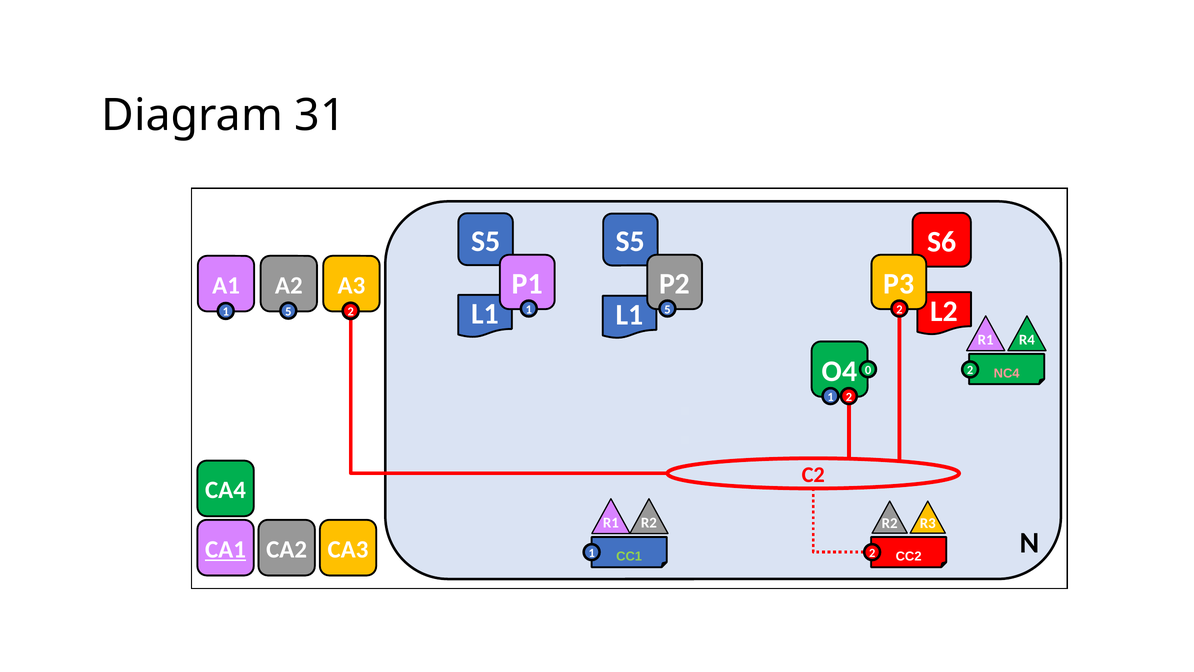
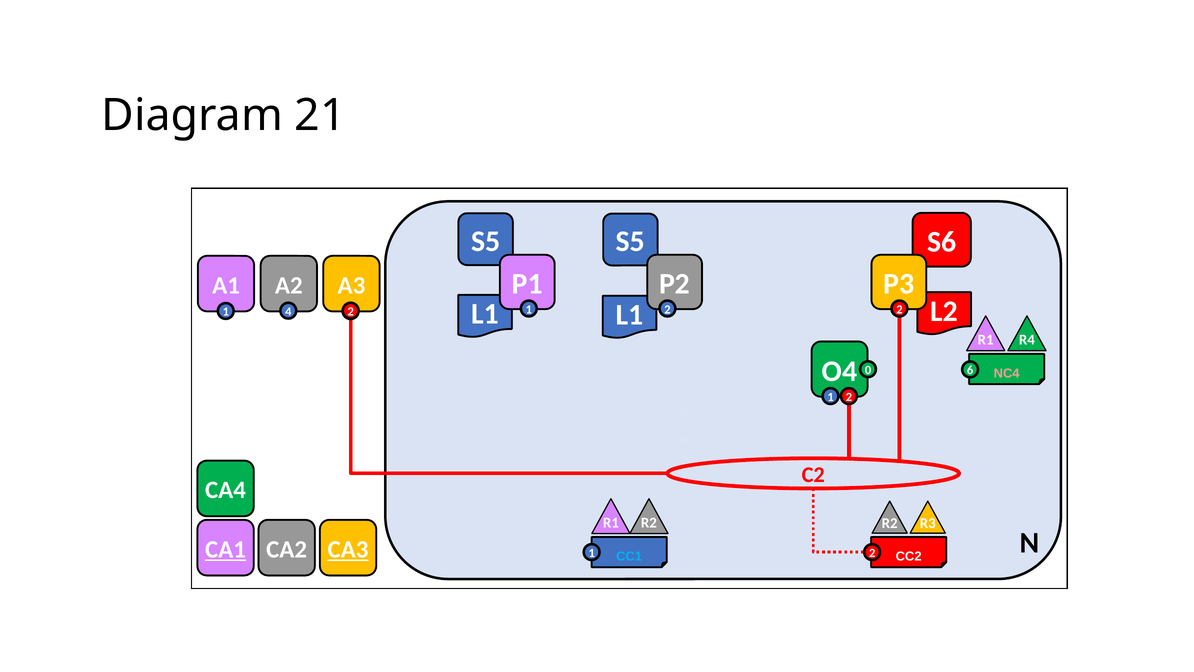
31: 31 -> 21
5 at (667, 309): 5 -> 2
5 at (288, 311): 5 -> 4
0 2: 2 -> 6
CA3 underline: none -> present
CC1 colour: light green -> light blue
